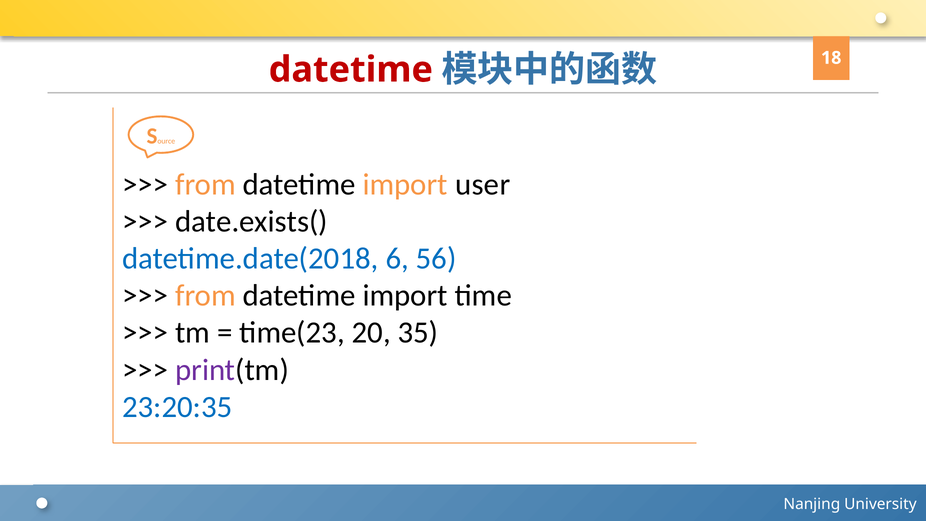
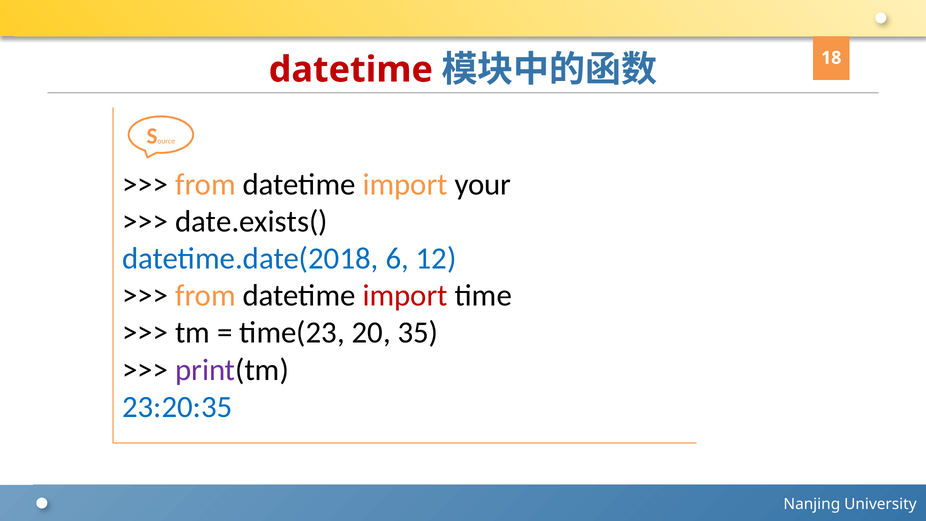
user: user -> your
56: 56 -> 12
import at (405, 296) colour: black -> red
